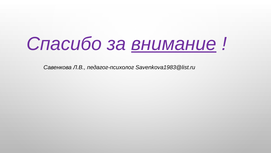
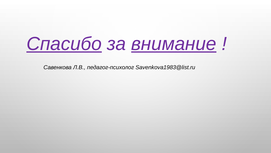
Спасибо underline: none -> present
